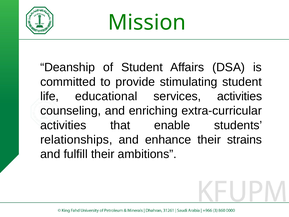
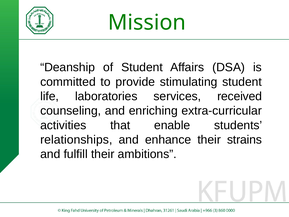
educational: educational -> laboratories
services activities: activities -> received
